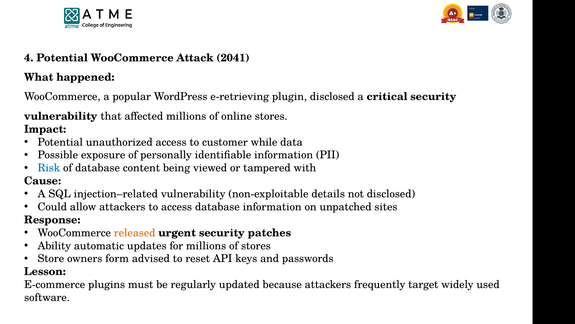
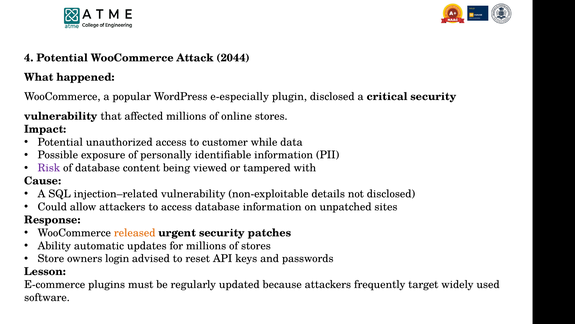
2041: 2041 -> 2044
e-retrieving: e-retrieving -> e-especially
Risk colour: blue -> purple
form: form -> login
